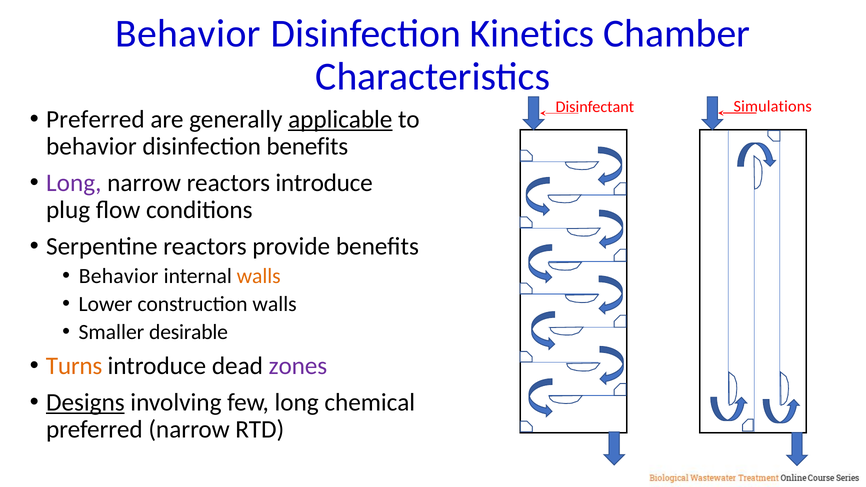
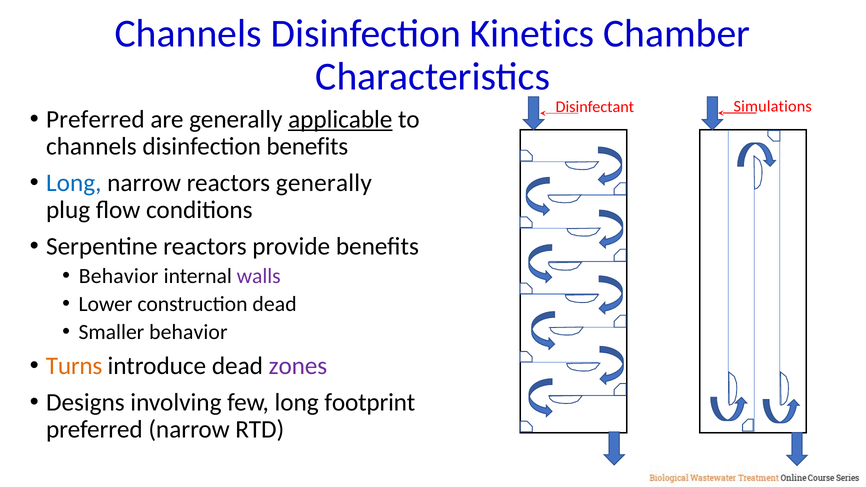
Behavior at (188, 34): Behavior -> Channels
behavior at (91, 147): behavior -> channels
Long at (74, 183) colour: purple -> blue
reactors introduce: introduce -> generally
walls at (259, 276) colour: orange -> purple
construction walls: walls -> dead
Smaller desirable: desirable -> behavior
Designs underline: present -> none
chemical: chemical -> footprint
